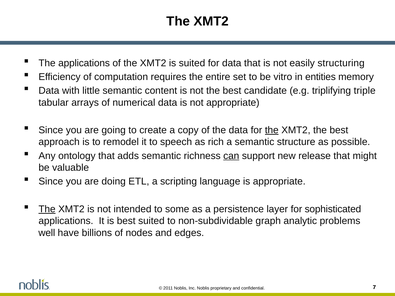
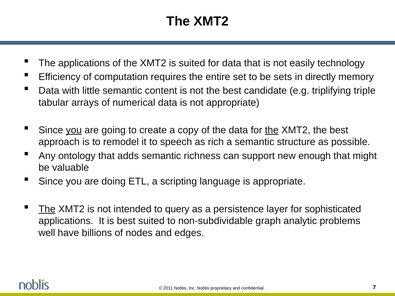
structuring: structuring -> technology
vitro: vitro -> sets
entities: entities -> directly
you at (74, 130) underline: none -> present
can underline: present -> none
release: release -> enough
some: some -> query
